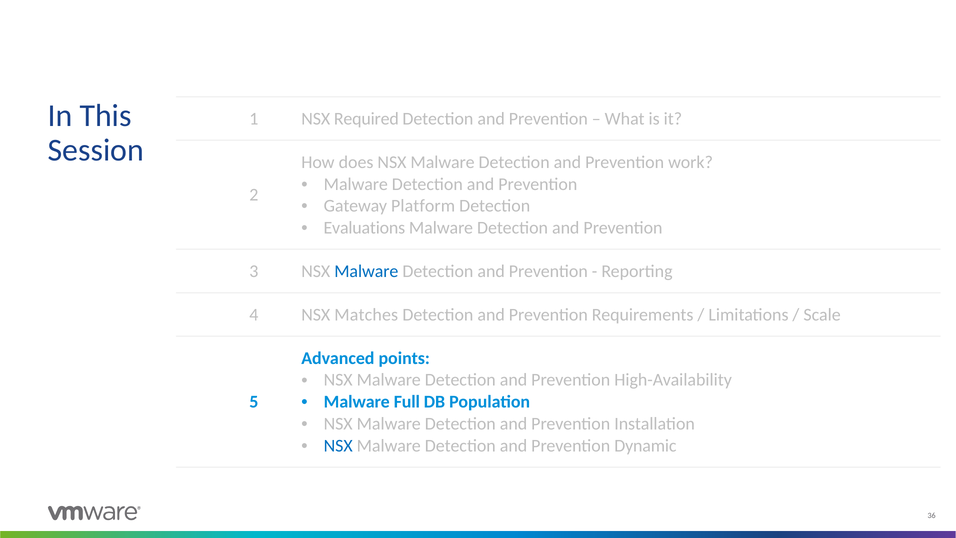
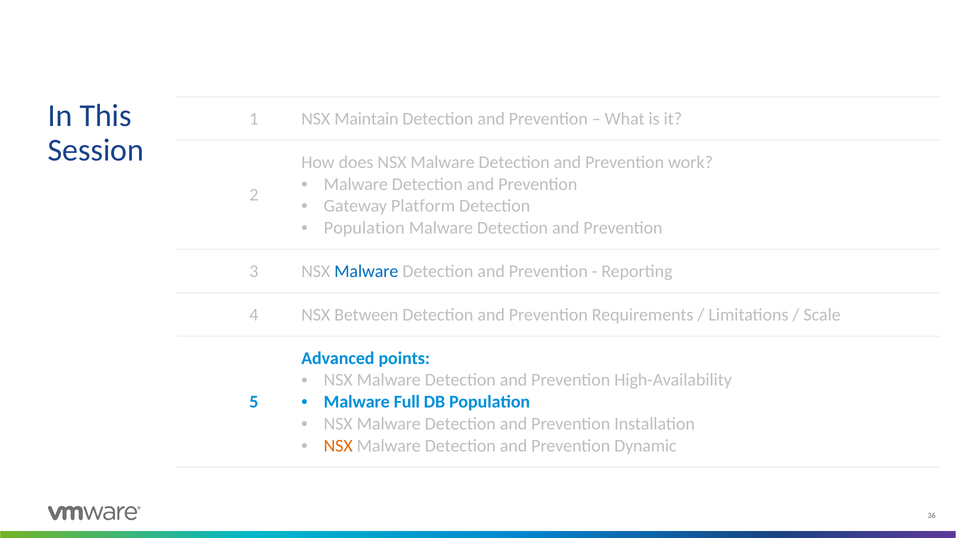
Required: Required -> Maintain
Evaluations at (364, 228): Evaluations -> Population
Matches: Matches -> Between
NSX at (338, 446) colour: blue -> orange
